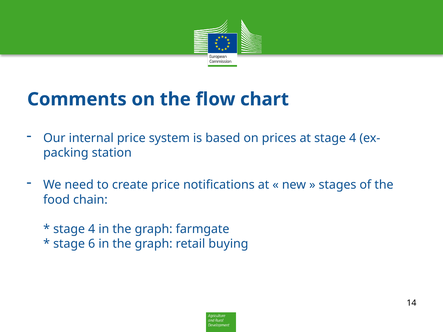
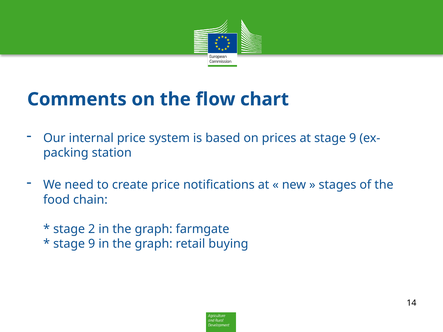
at stage 4: 4 -> 9
4 at (92, 229): 4 -> 2
6 at (92, 244): 6 -> 9
